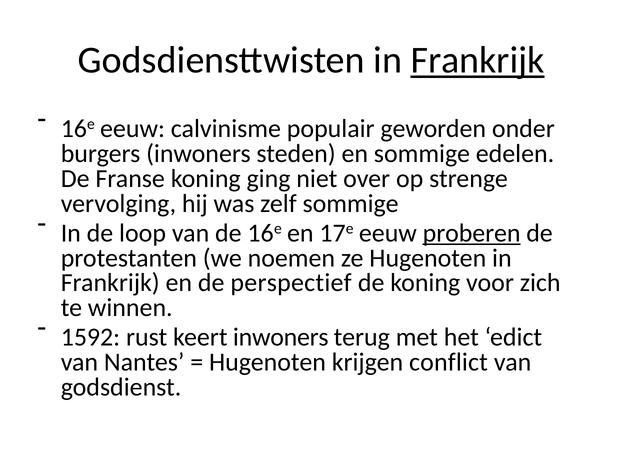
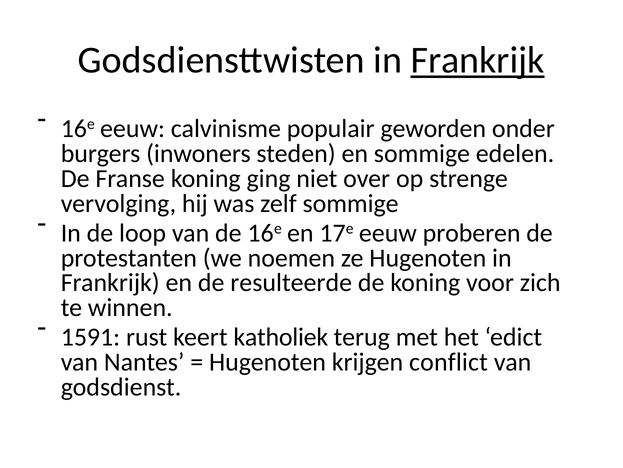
proberen underline: present -> none
perspectief: perspectief -> resulteerde
1592: 1592 -> 1591
keert inwoners: inwoners -> katholiek
